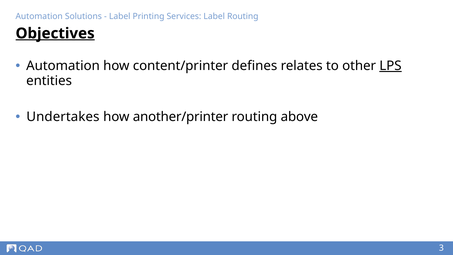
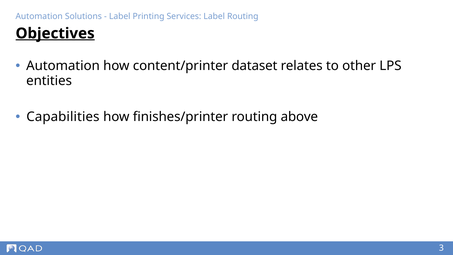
defines: defines -> dataset
LPS underline: present -> none
Undertakes: Undertakes -> Capabilities
another/printer: another/printer -> finishes/printer
